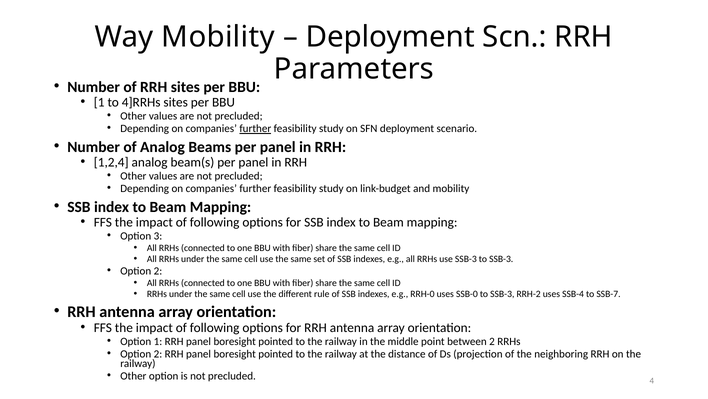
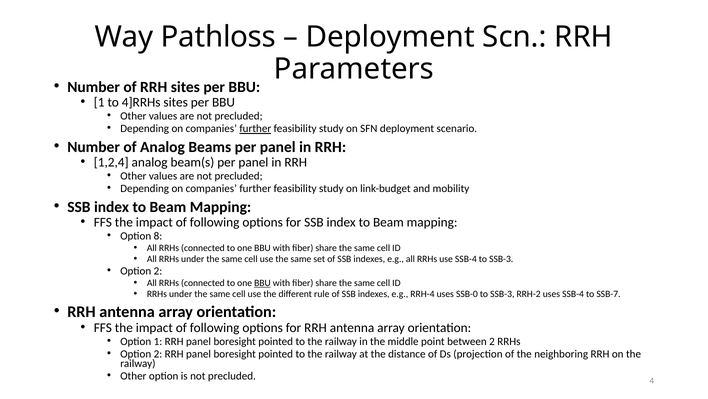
Way Mobility: Mobility -> Pathloss
3: 3 -> 8
use SSB-3: SSB-3 -> SSB-4
BBU at (262, 282) underline: none -> present
RRH-0: RRH-0 -> RRH-4
